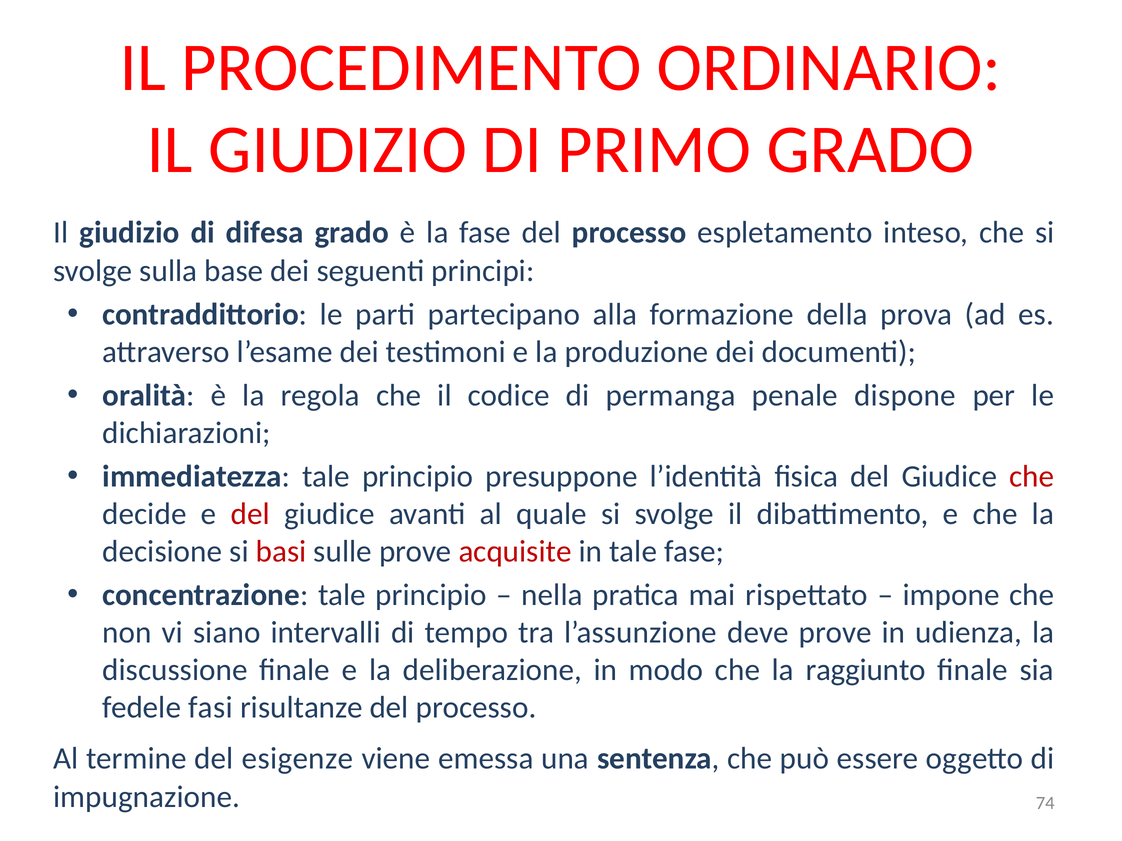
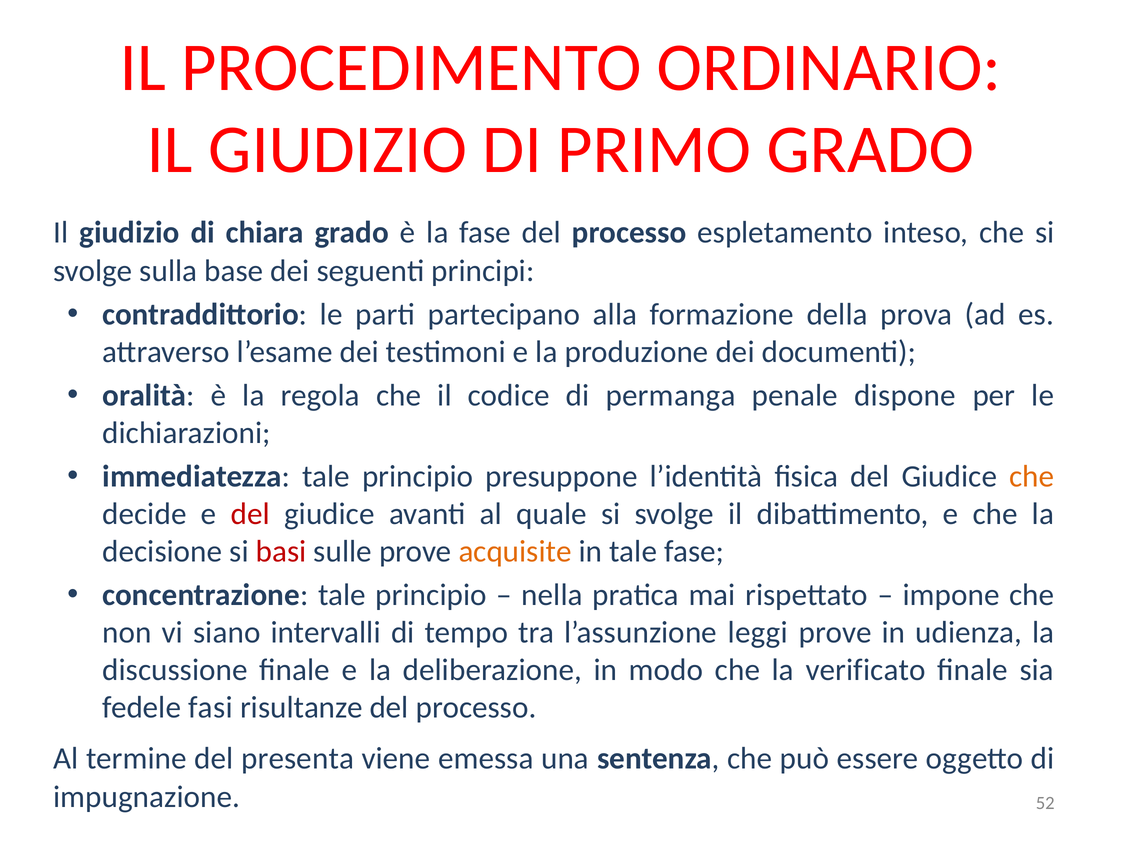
difesa: difesa -> chiara
che at (1032, 477) colour: red -> orange
acquisite colour: red -> orange
deve: deve -> leggi
raggiunto: raggiunto -> verificato
esigenze: esigenze -> presenta
74: 74 -> 52
